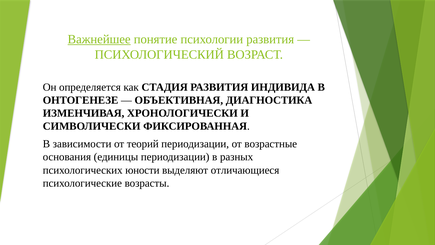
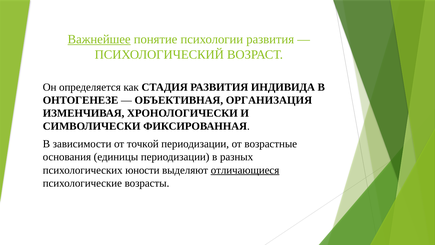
ДИАГНОСТИКА: ДИАГНОСТИКА -> ОРГАНИЗАЦИЯ
теорий: теорий -> точкой
отличающиеся underline: none -> present
